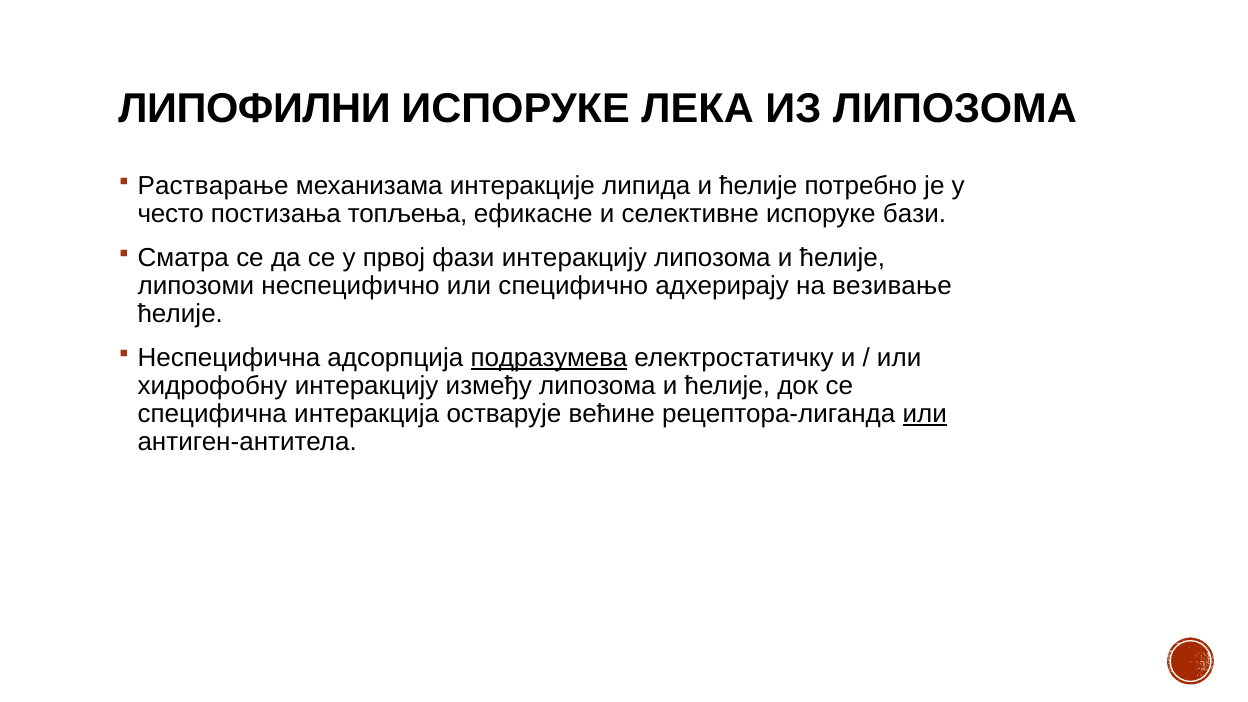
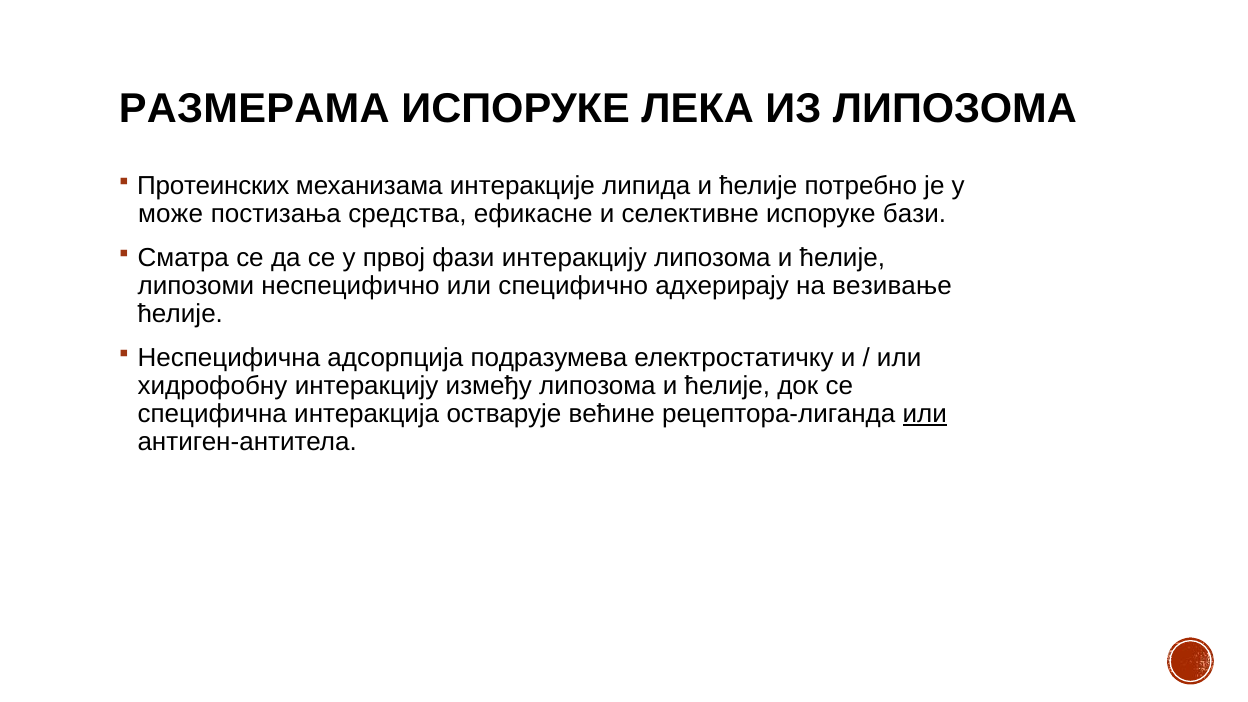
ЛИПОФИЛНИ: ЛИПОФИЛНИ -> РАЗМЕРАМА
Растварање: Растварање -> Протеинских
често: често -> може
топљења: топљења -> средства
подразумева underline: present -> none
